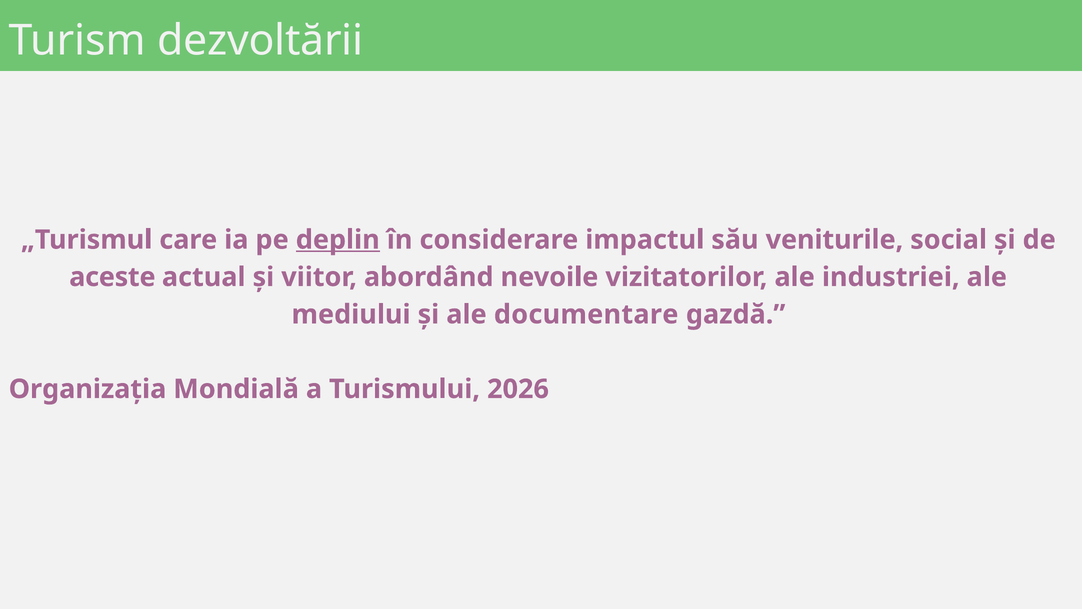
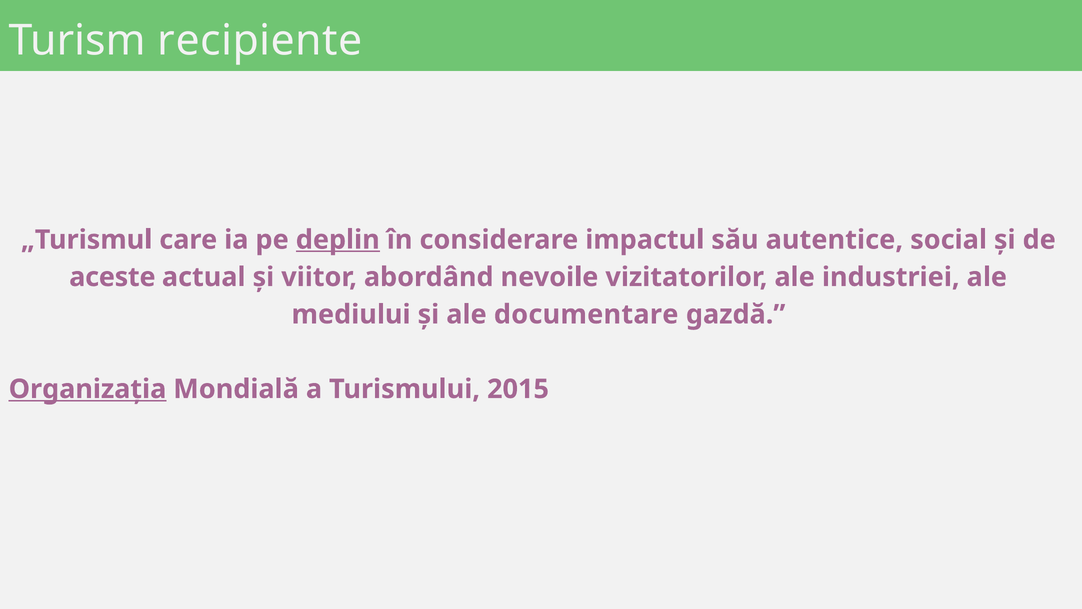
dezvoltării: dezvoltării -> recipiente
veniturile: veniturile -> autentice
Organizația underline: none -> present
2026: 2026 -> 2015
